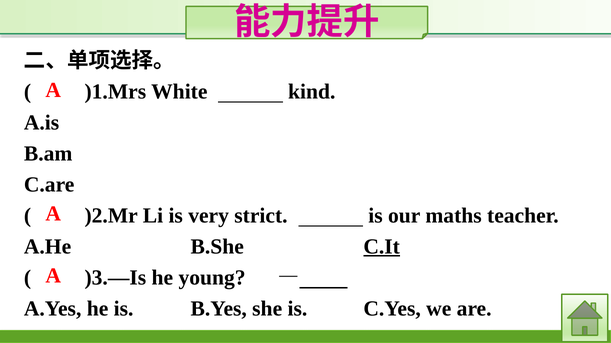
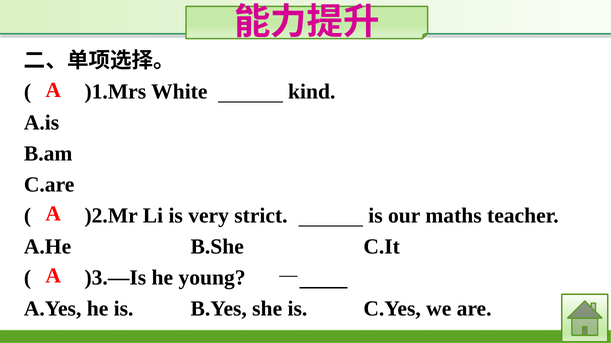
C.It underline: present -> none
